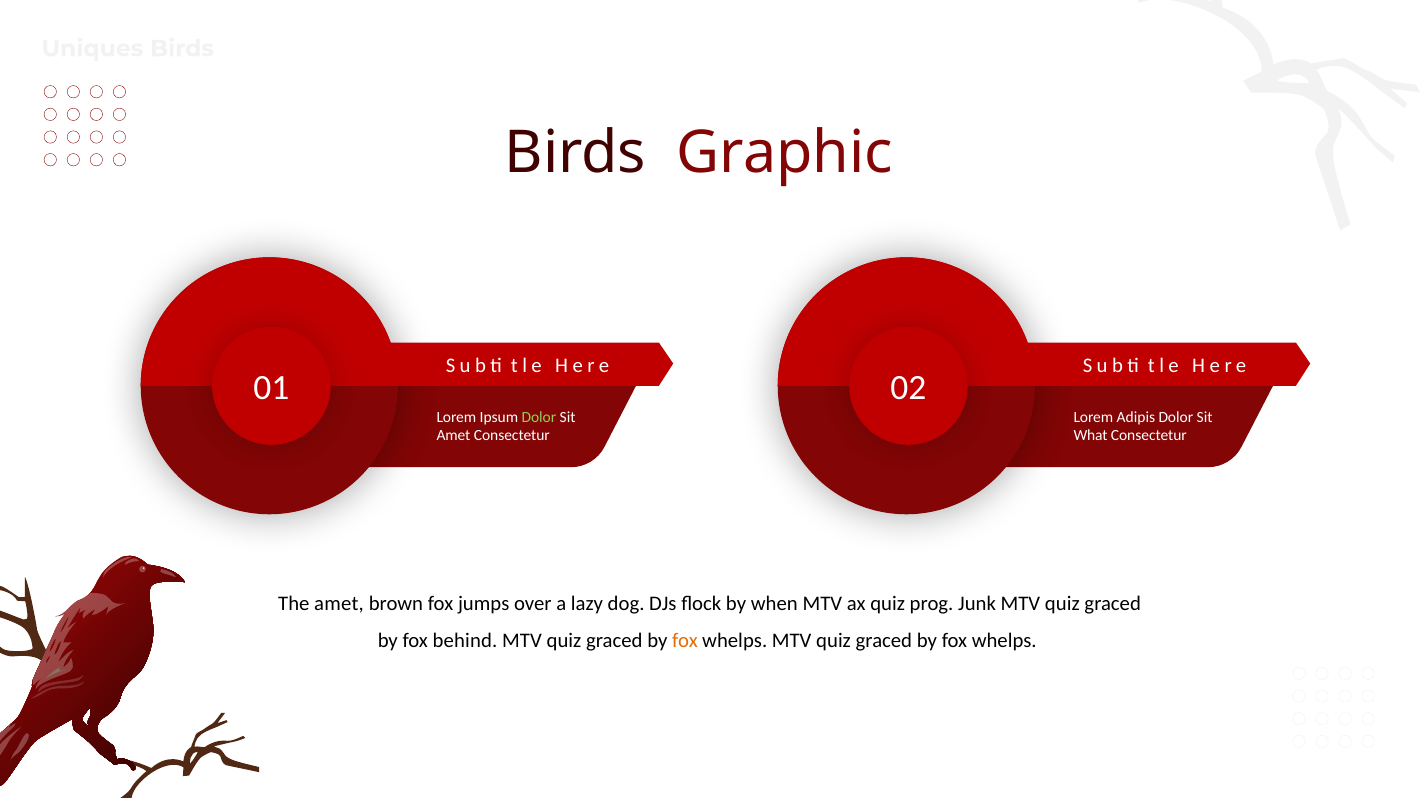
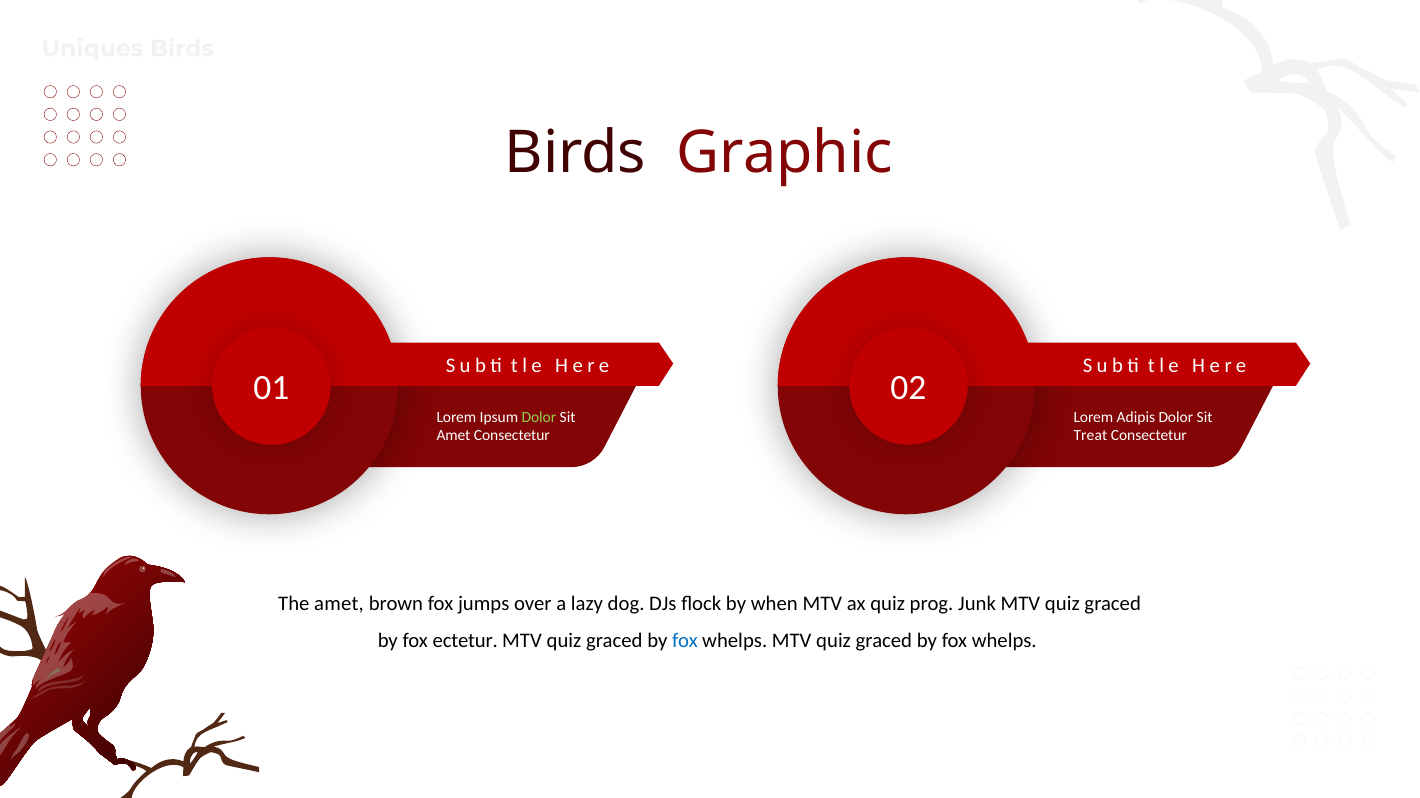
What: What -> Treat
behind: behind -> ectetur
fox at (685, 641) colour: orange -> blue
